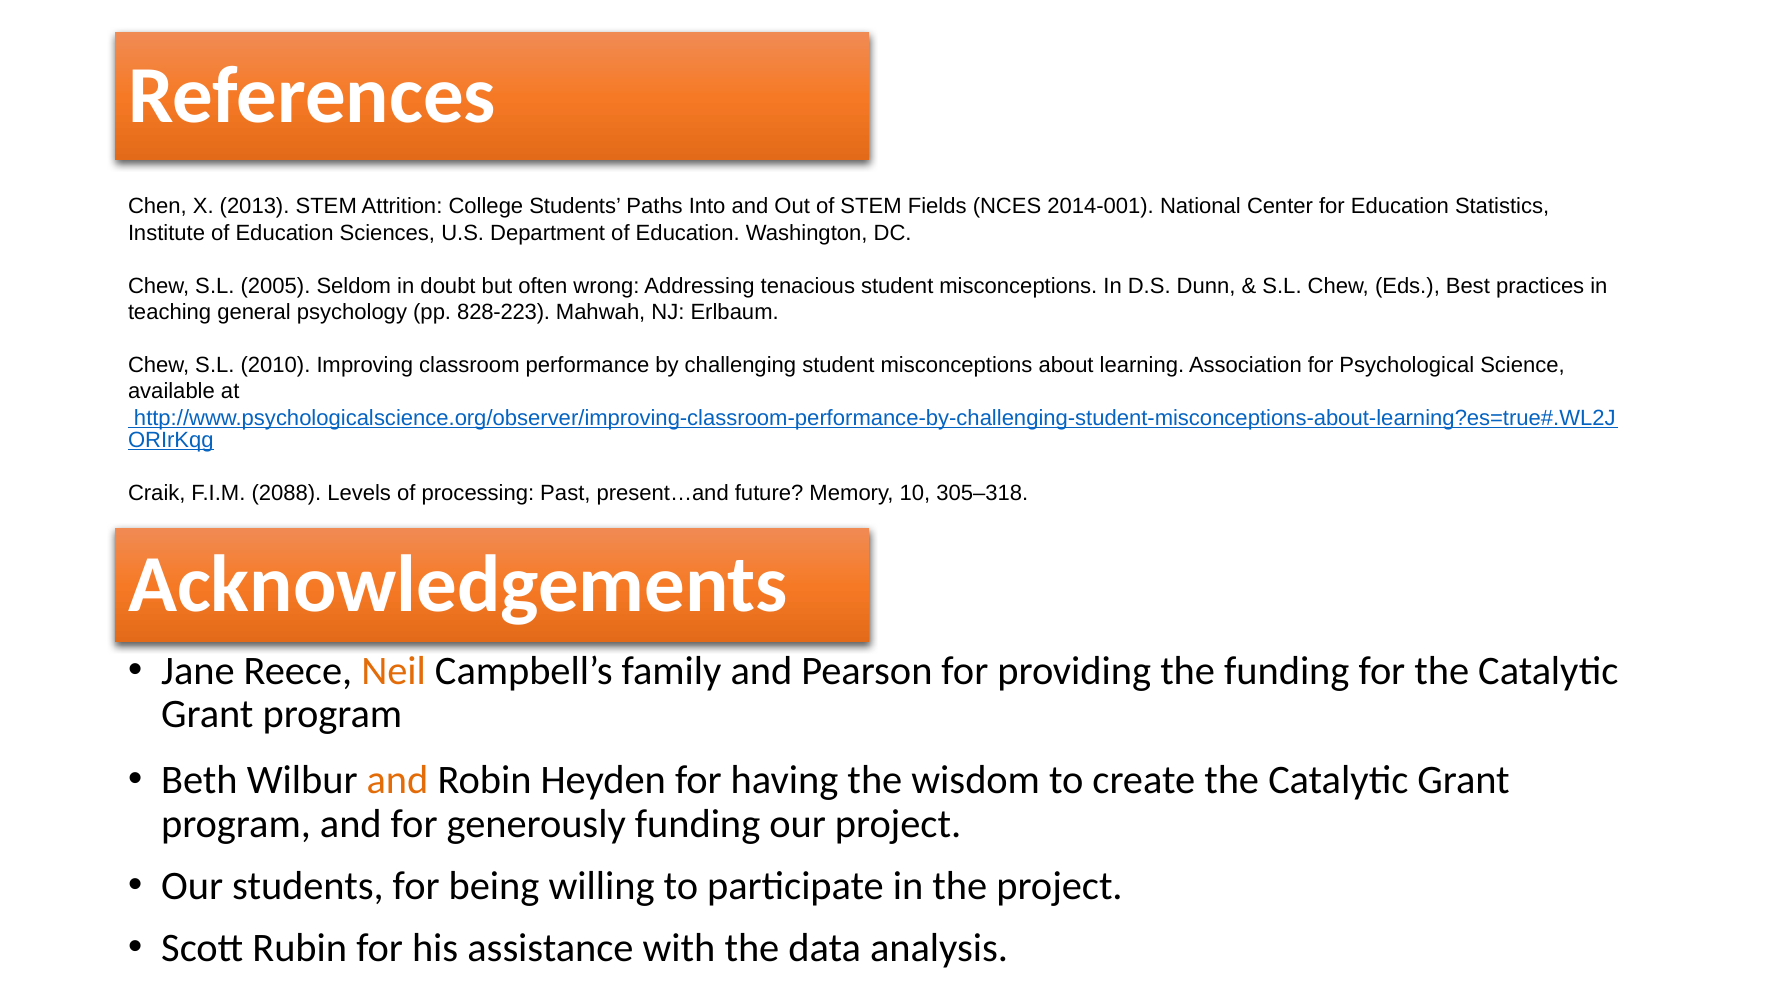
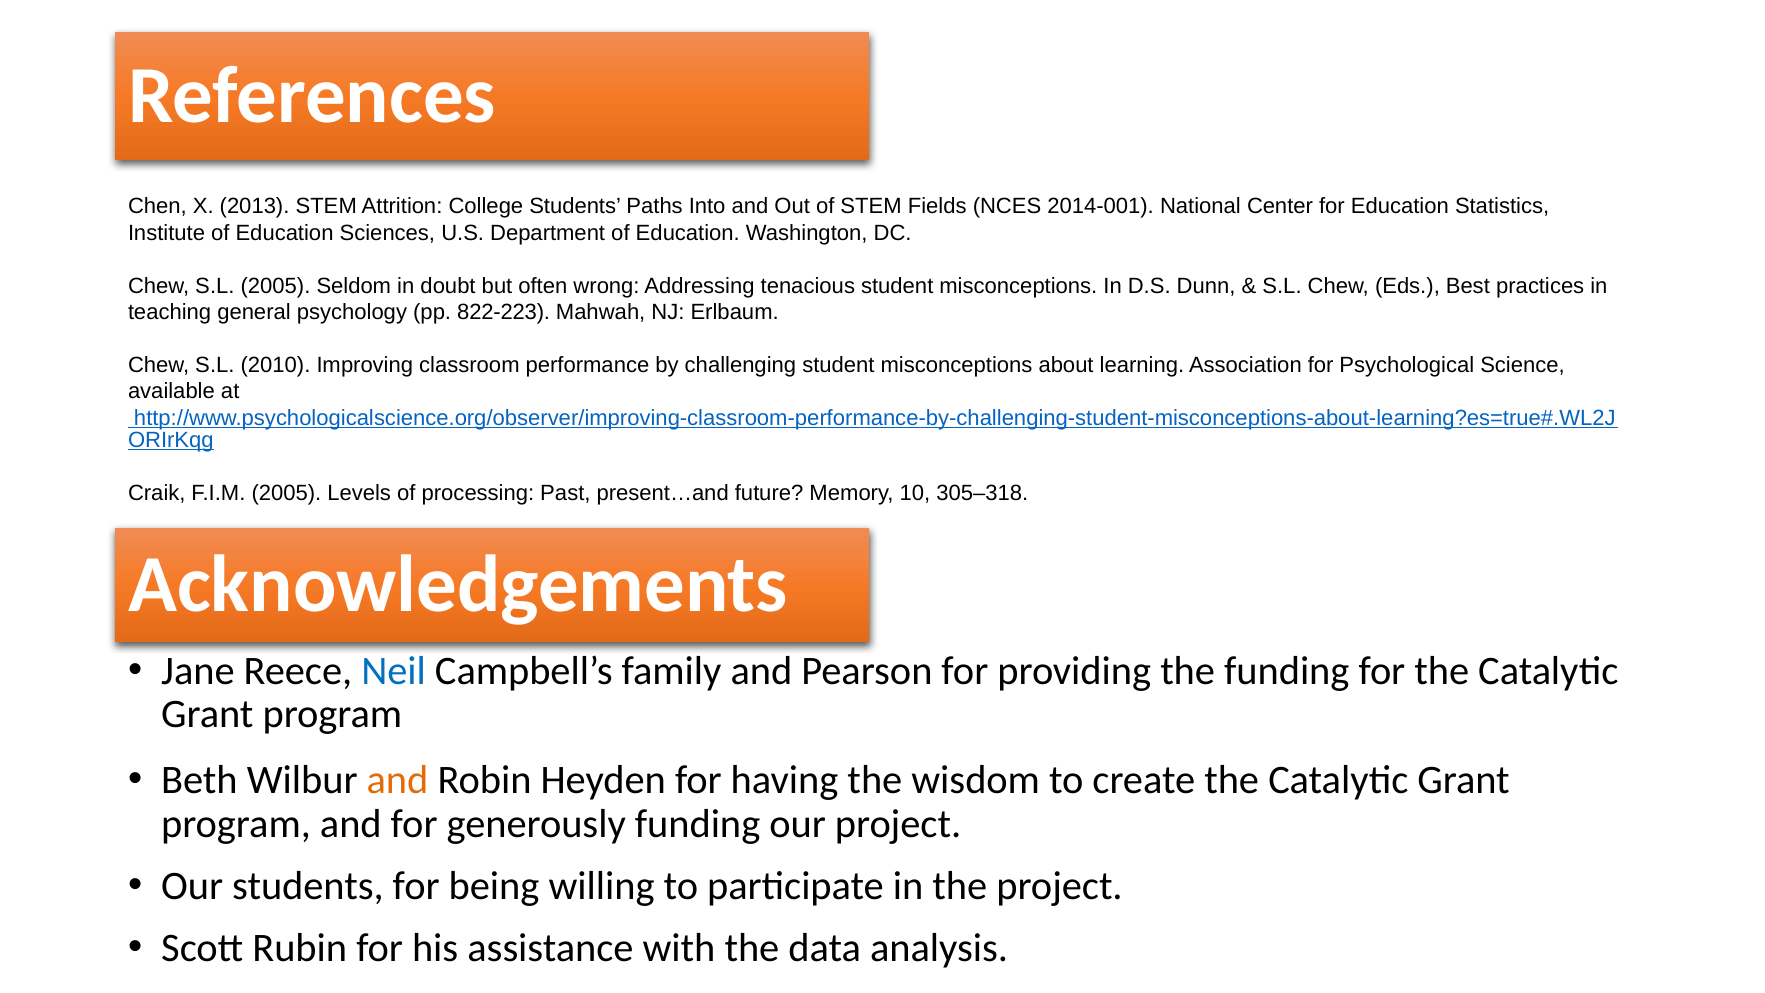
828-223: 828-223 -> 822-223
F.I.M 2088: 2088 -> 2005
Neil colour: orange -> blue
